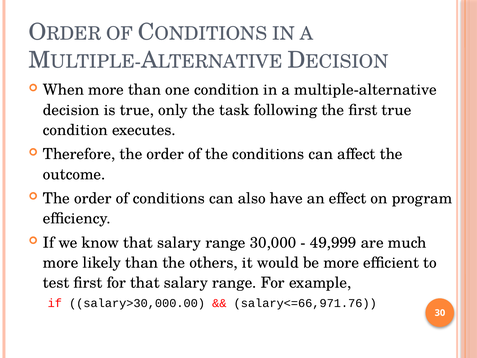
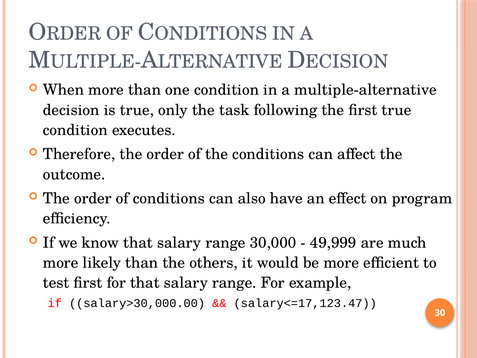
salary<=66,971.76: salary<=66,971.76 -> salary<=17,123.47
